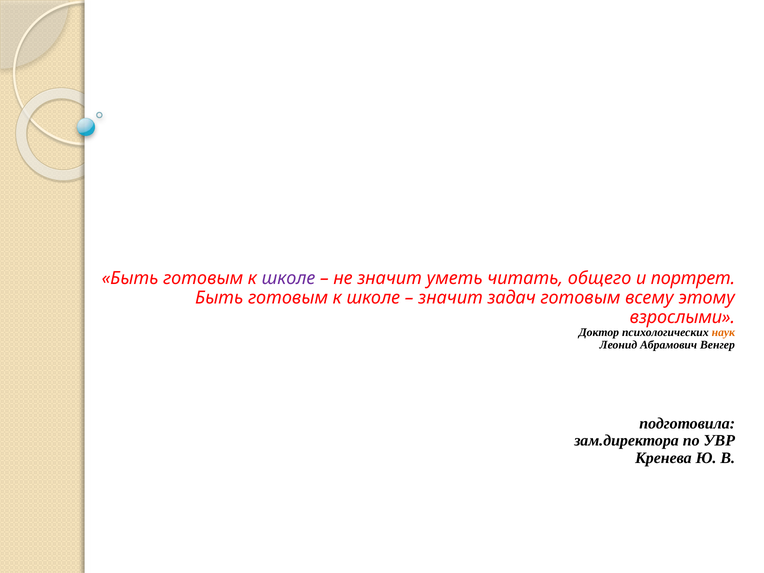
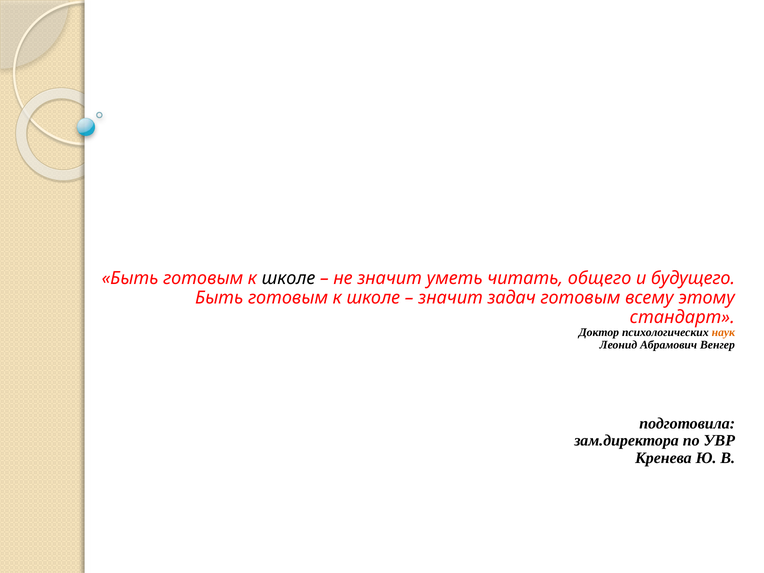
школе at (289, 278) colour: purple -> black
портрет: портрет -> будущего
взрослыми: взрослыми -> стандарт
